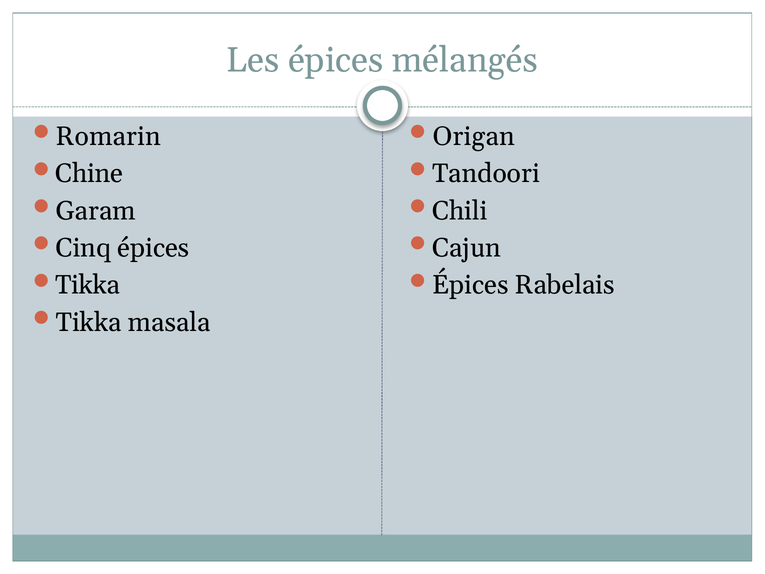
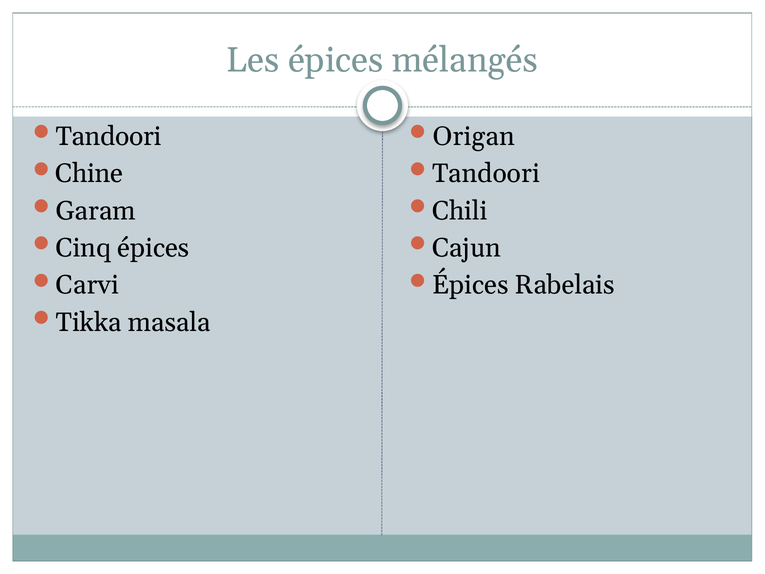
Romarin at (108, 136): Romarin -> Tandoori
Tikka at (88, 285): Tikka -> Carvi
